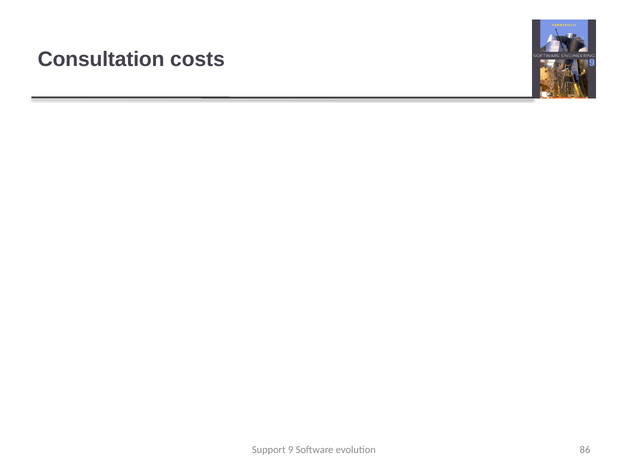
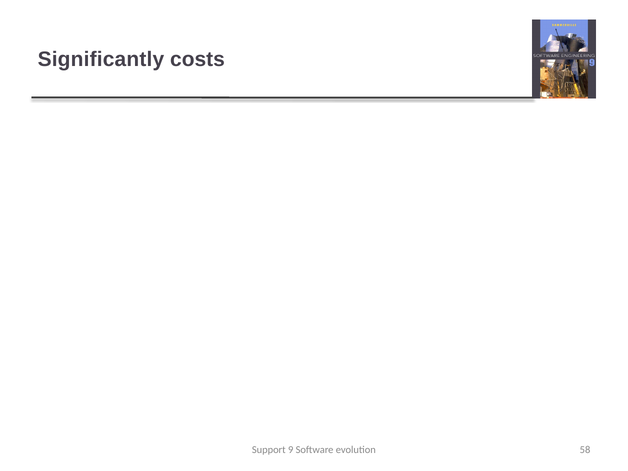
Consultation: Consultation -> Significantly
86: 86 -> 58
